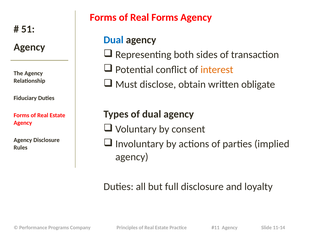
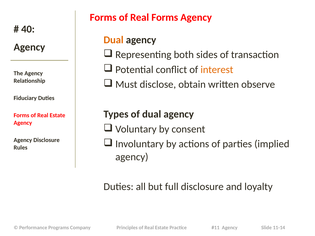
51: 51 -> 40
Dual at (114, 40) colour: blue -> orange
obligate: obligate -> observe
